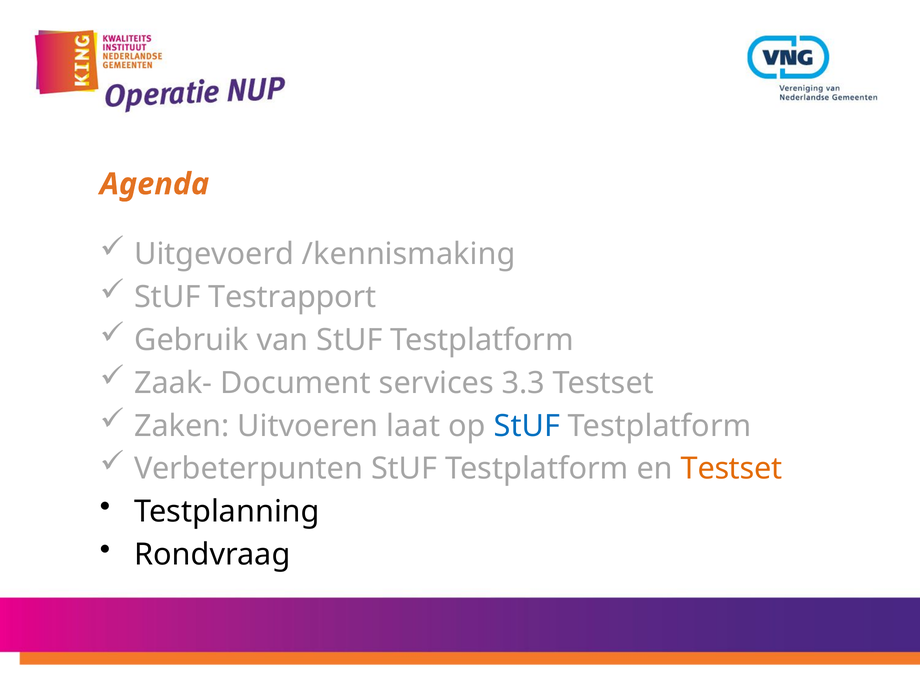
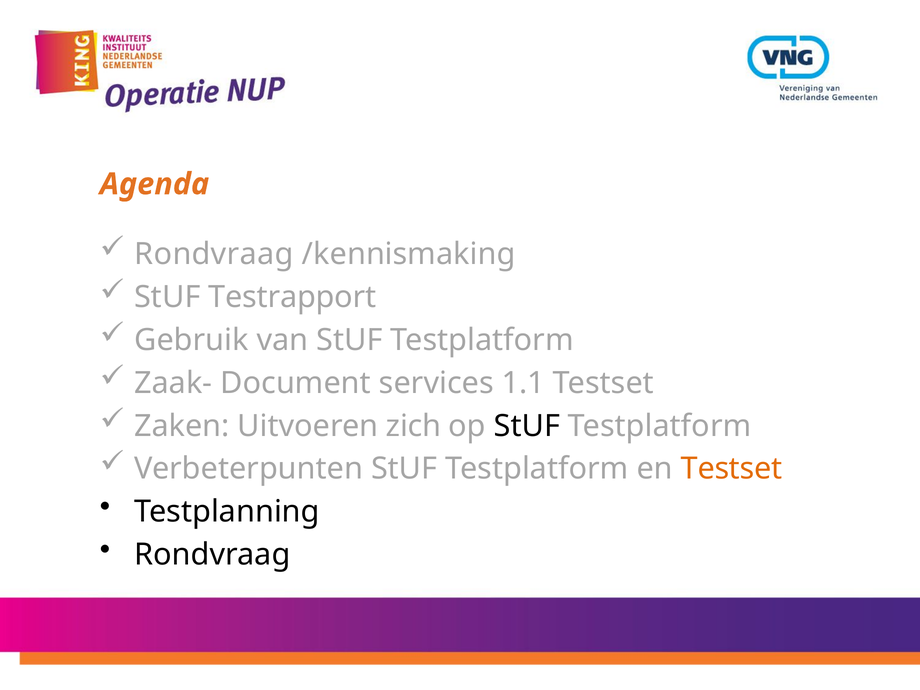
Uitgevoerd at (214, 254): Uitgevoerd -> Rondvraag
3.3: 3.3 -> 1.1
laat: laat -> zich
StUF at (527, 426) colour: blue -> black
